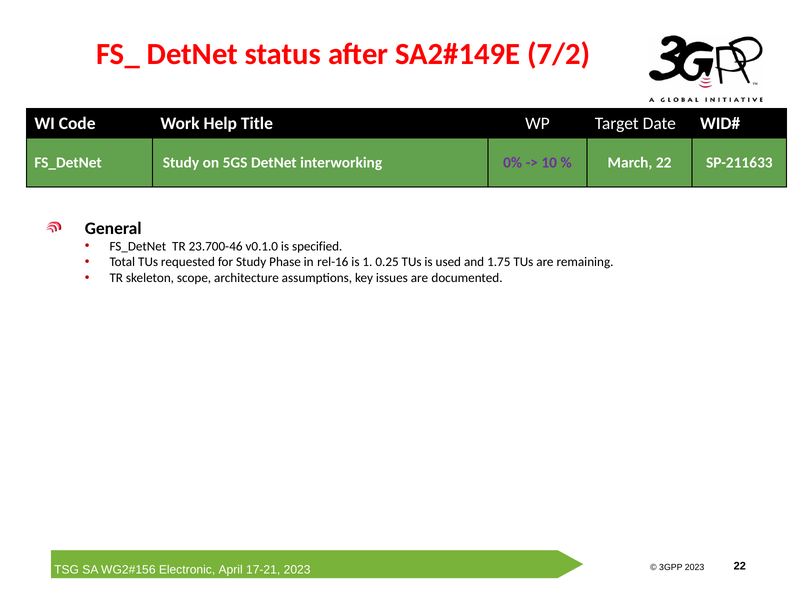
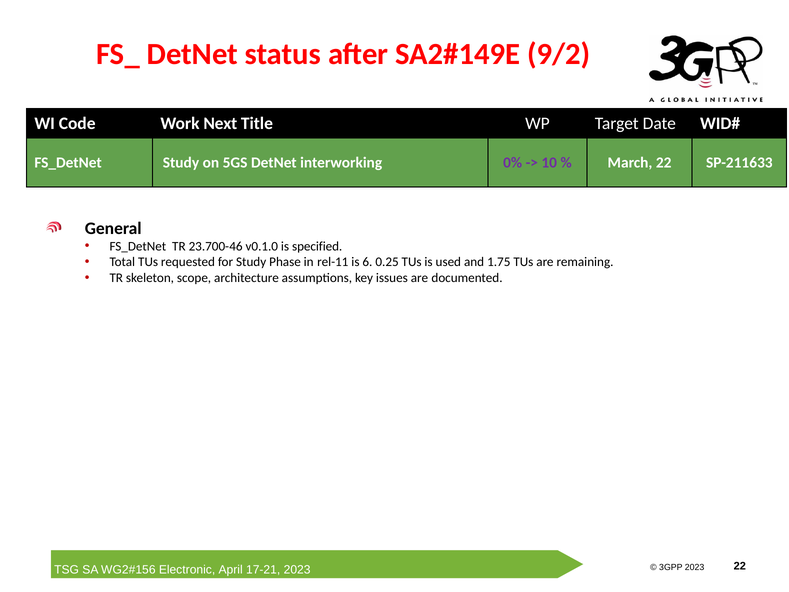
7/2: 7/2 -> 9/2
Help: Help -> Next
rel-16: rel-16 -> rel-11
1: 1 -> 6
